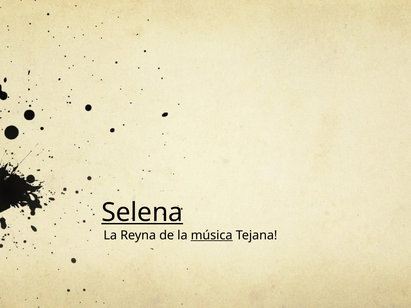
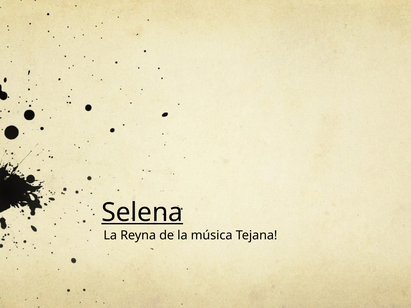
música underline: present -> none
